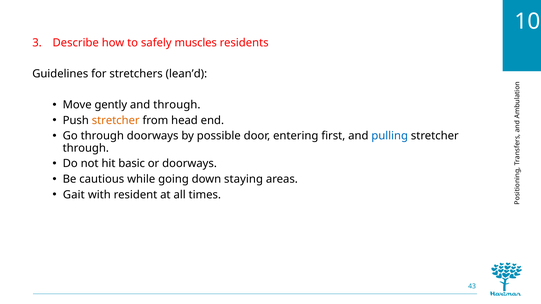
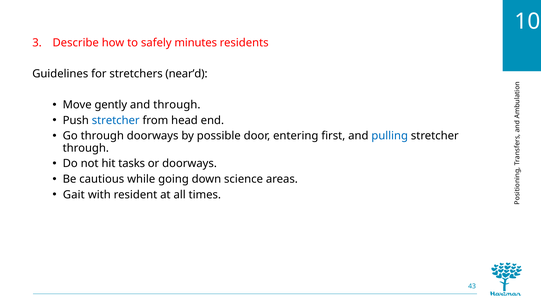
muscles: muscles -> minutes
lean’d: lean’d -> near’d
stretcher at (116, 120) colour: orange -> blue
basic: basic -> tasks
staying: staying -> science
